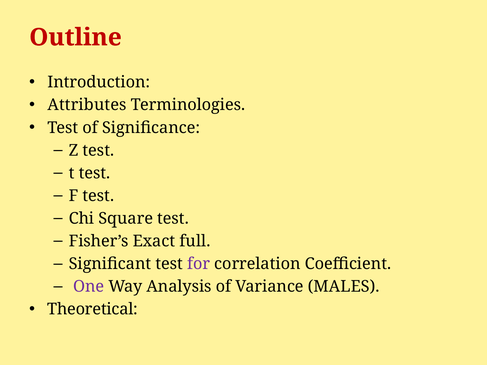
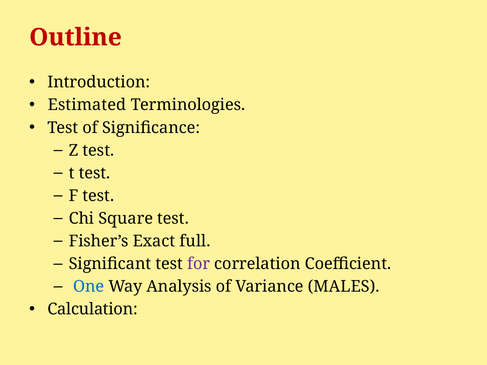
Attributes: Attributes -> Estimated
One colour: purple -> blue
Theoretical: Theoretical -> Calculation
